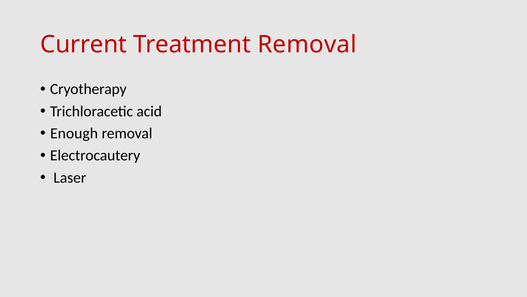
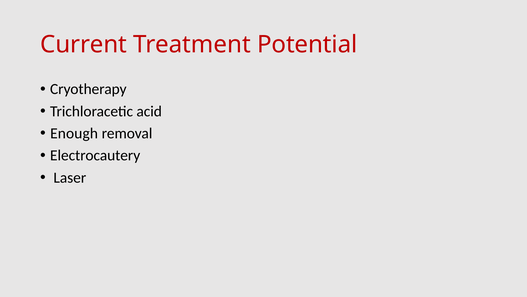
Treatment Removal: Removal -> Potential
